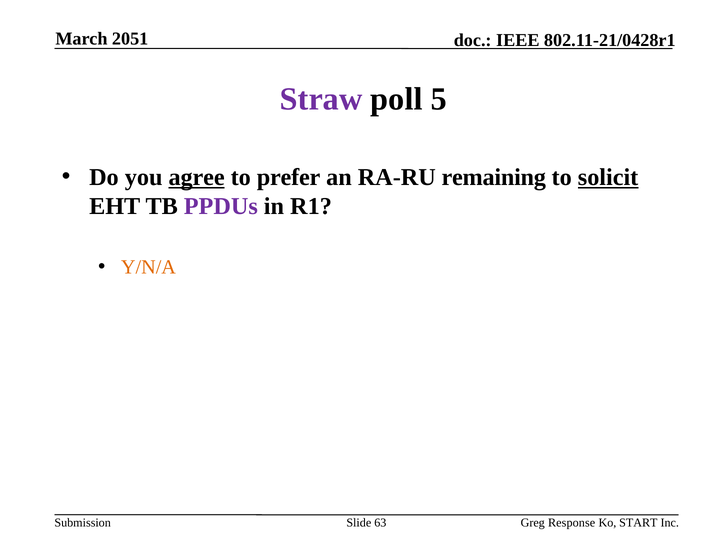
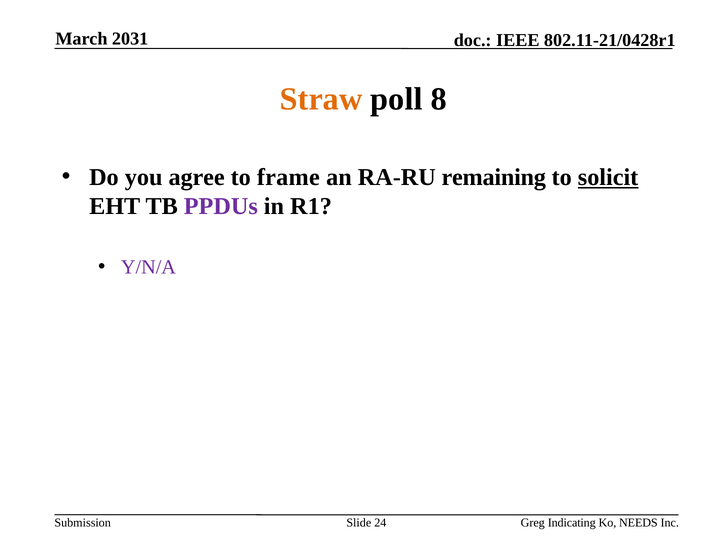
2051: 2051 -> 2031
Straw colour: purple -> orange
5: 5 -> 8
agree underline: present -> none
prefer: prefer -> frame
Y/N/A colour: orange -> purple
63: 63 -> 24
Response: Response -> Indicating
START: START -> NEEDS
